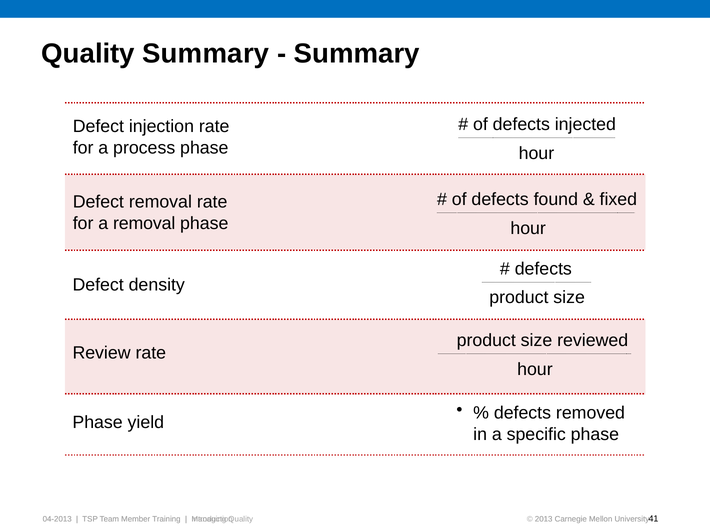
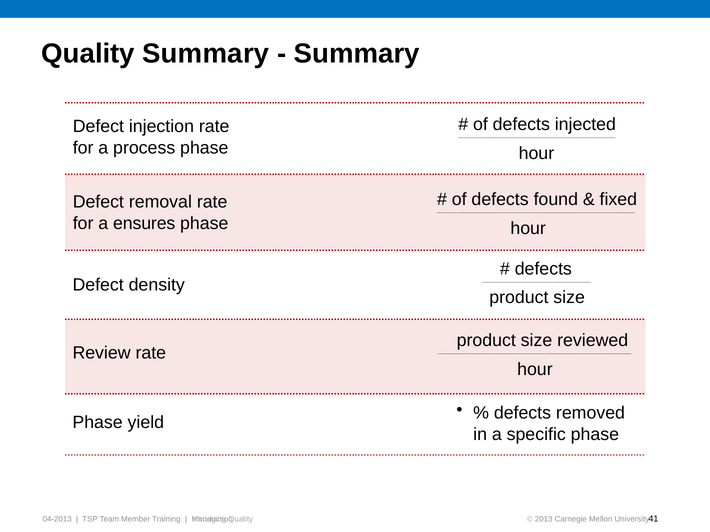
a removal: removal -> ensures
